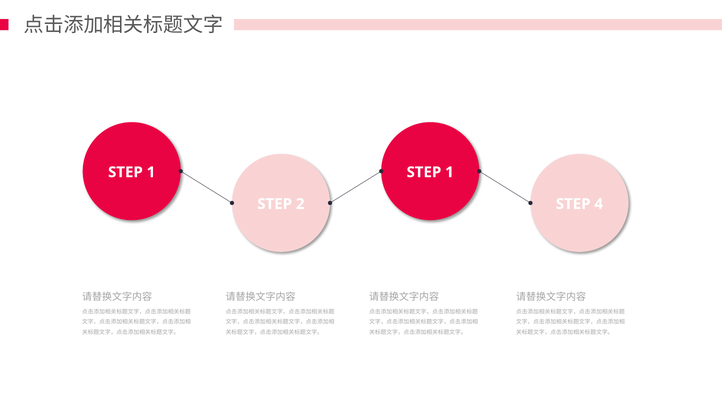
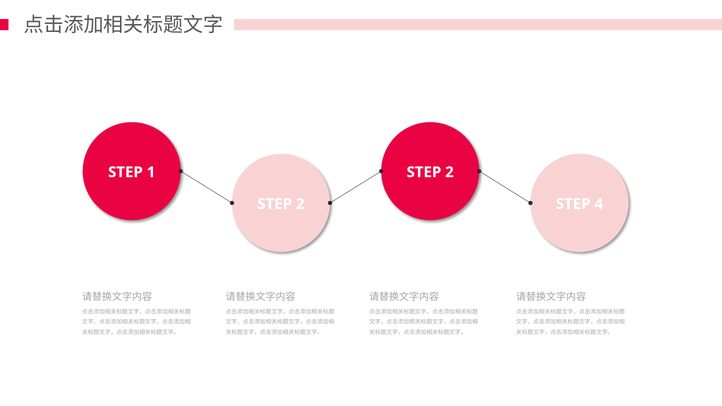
1 at (449, 172): 1 -> 2
